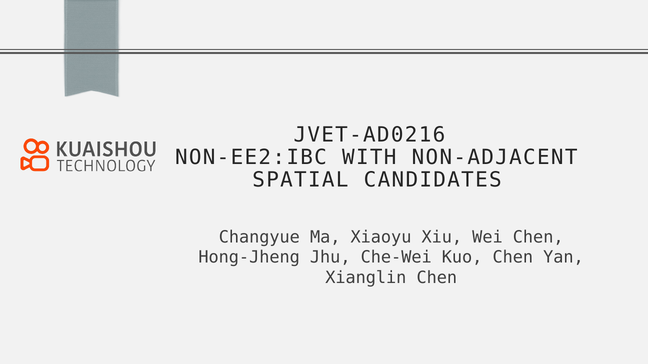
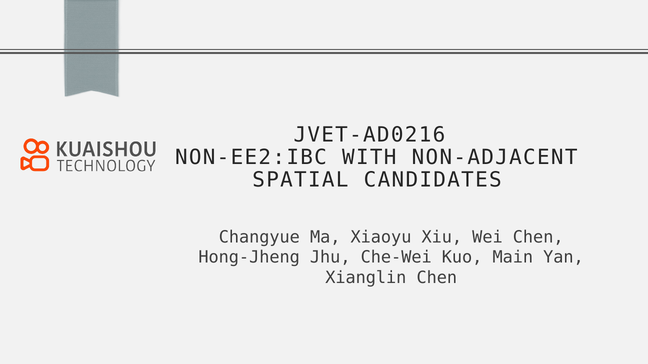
Kuo Chen: Chen -> Main
